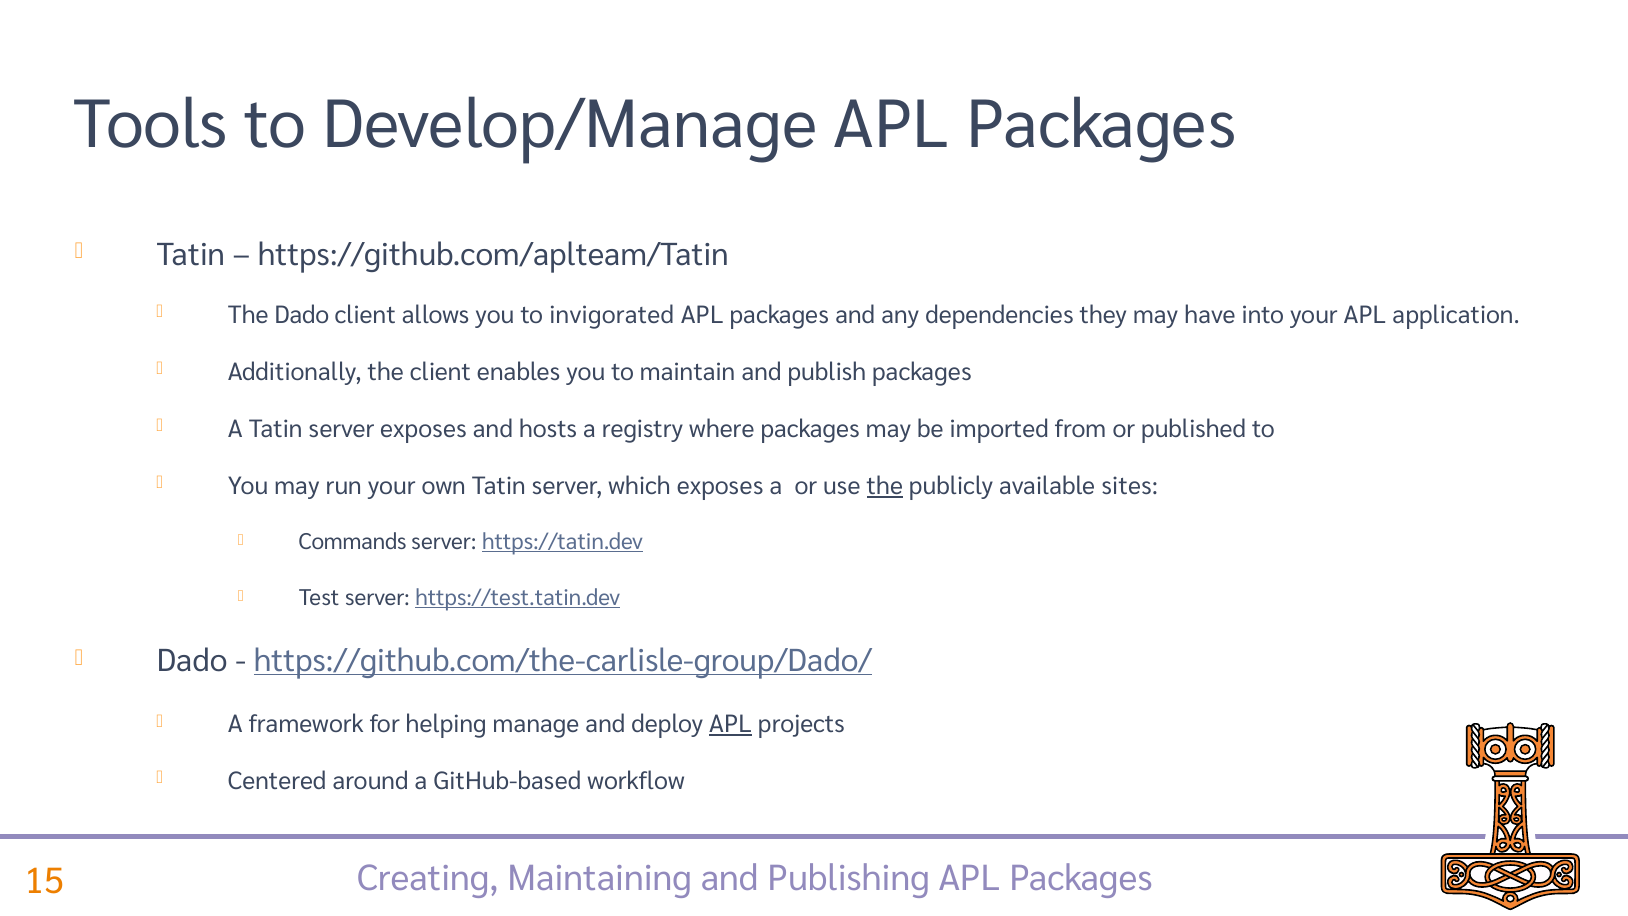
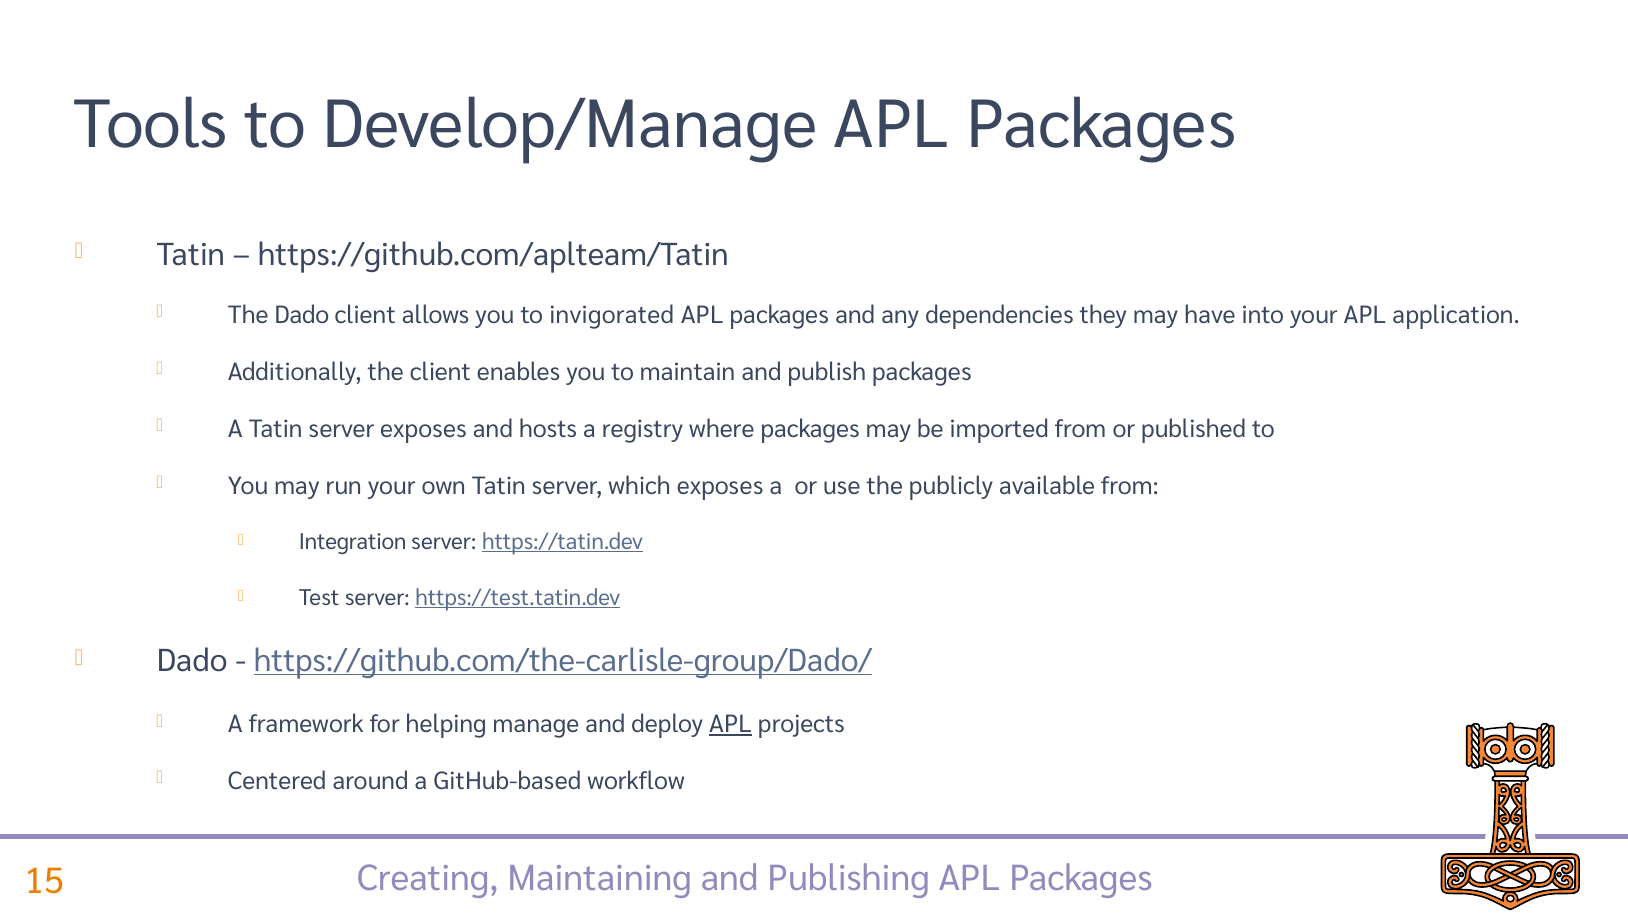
the at (885, 486) underline: present -> none
available sites: sites -> from
Commands: Commands -> Integration
